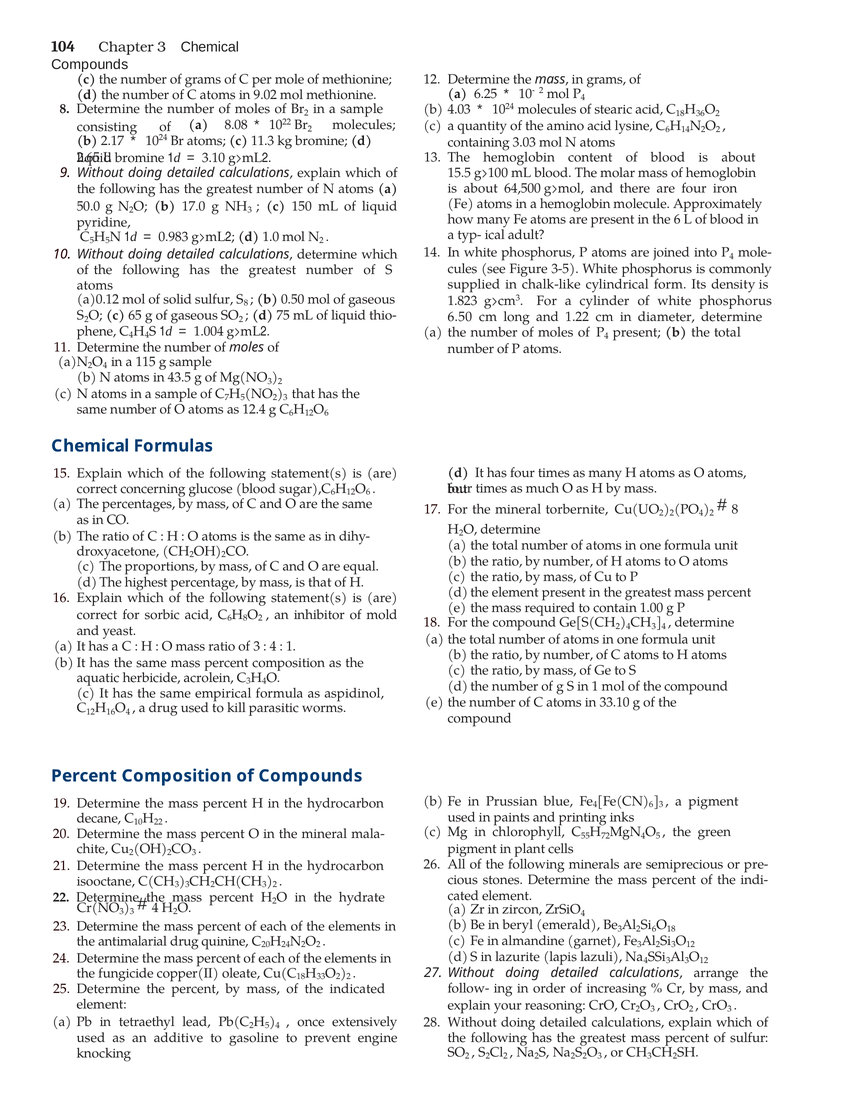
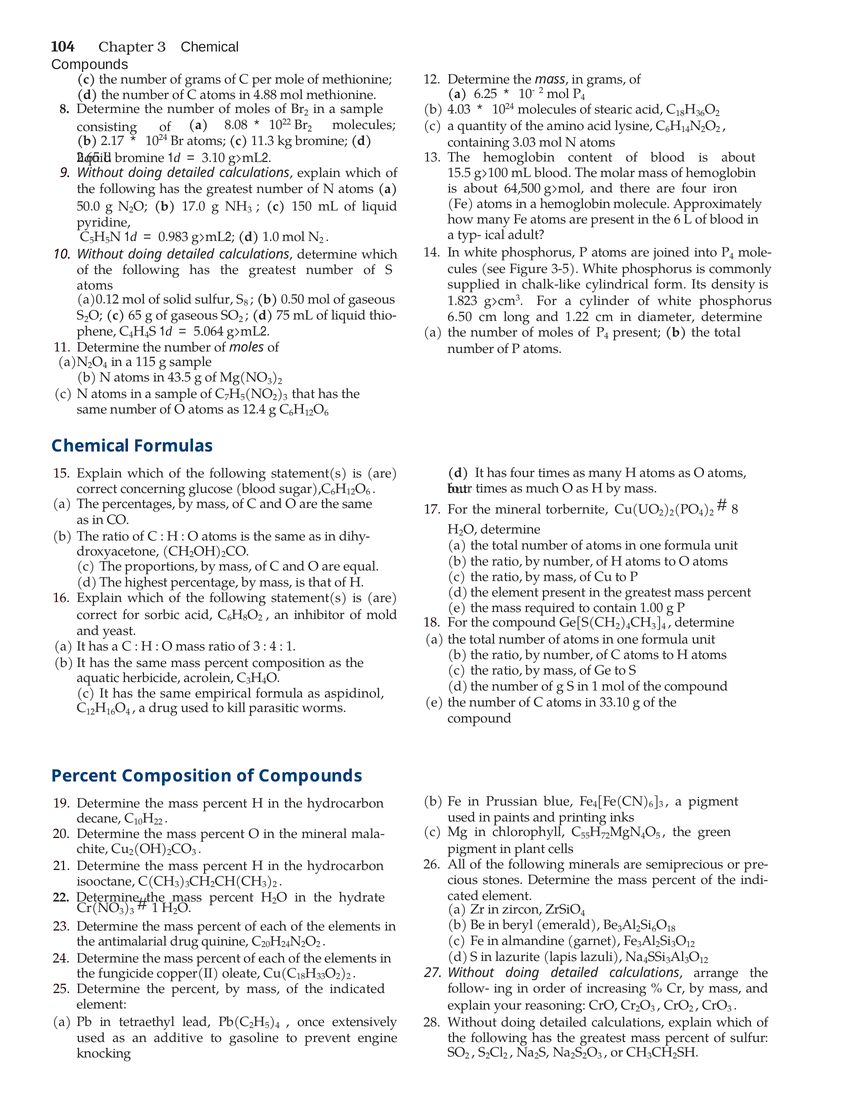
9.02: 9.02 -> 4.88
1.004: 1.004 -> 5.064
4 at (155, 908): 4 -> 1
